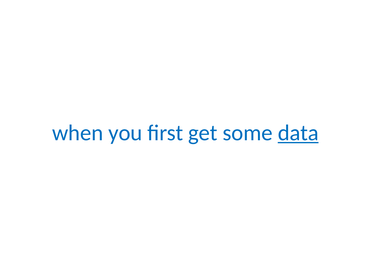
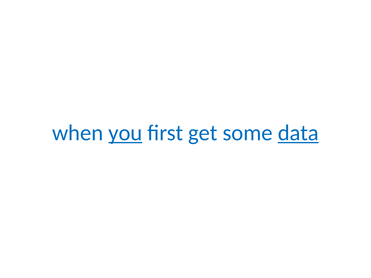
you underline: none -> present
